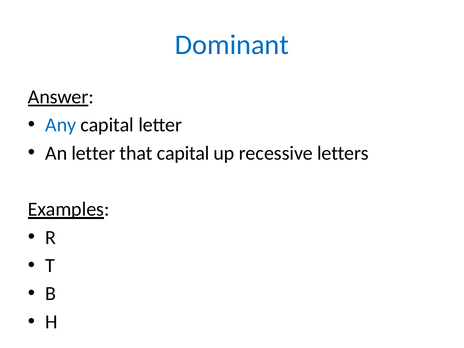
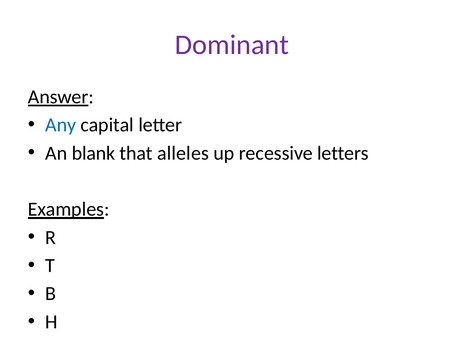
Dominant colour: blue -> purple
An letter: letter -> blank
that capital: capital -> alleles
